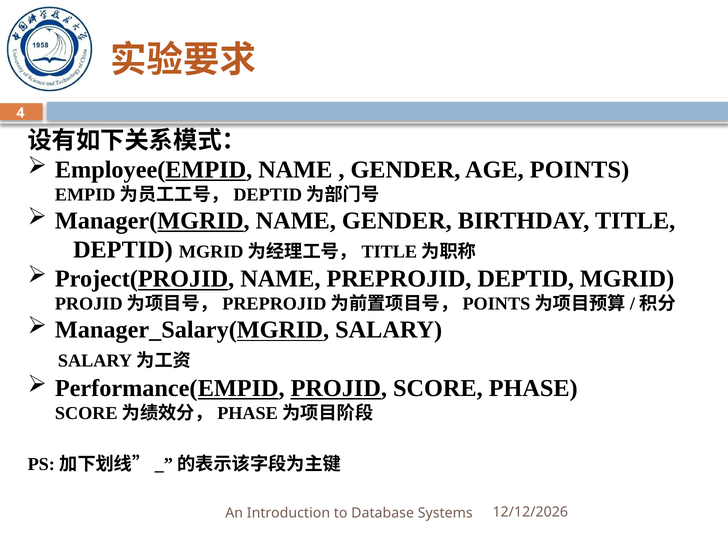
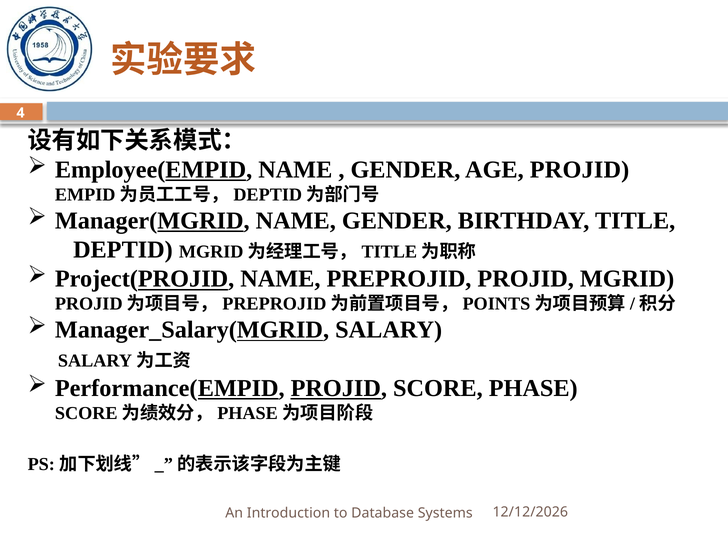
AGE POINTS: POINTS -> PROJID
PREPROJID DEPTID: DEPTID -> PROJID
